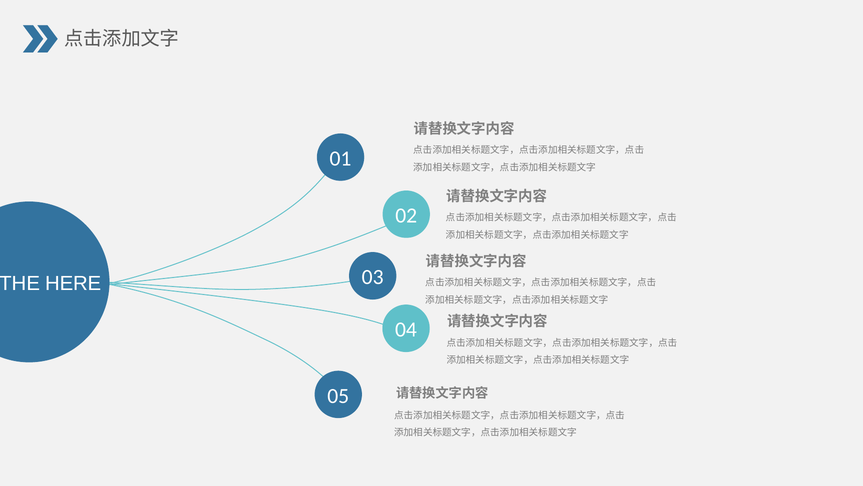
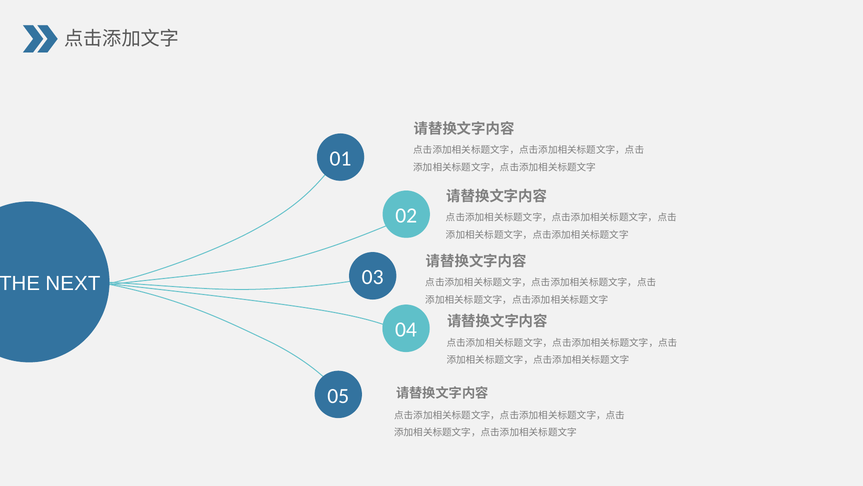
HERE: HERE -> NEXT
